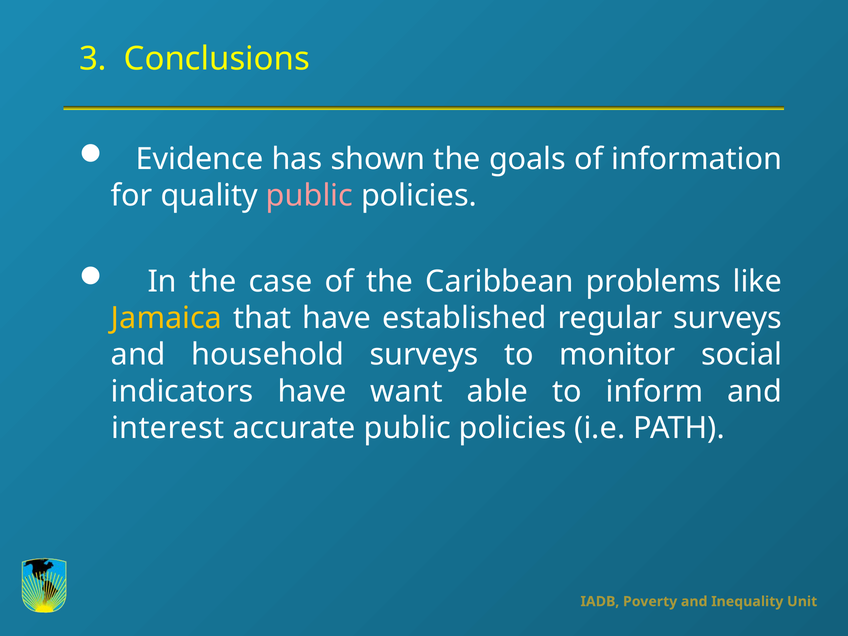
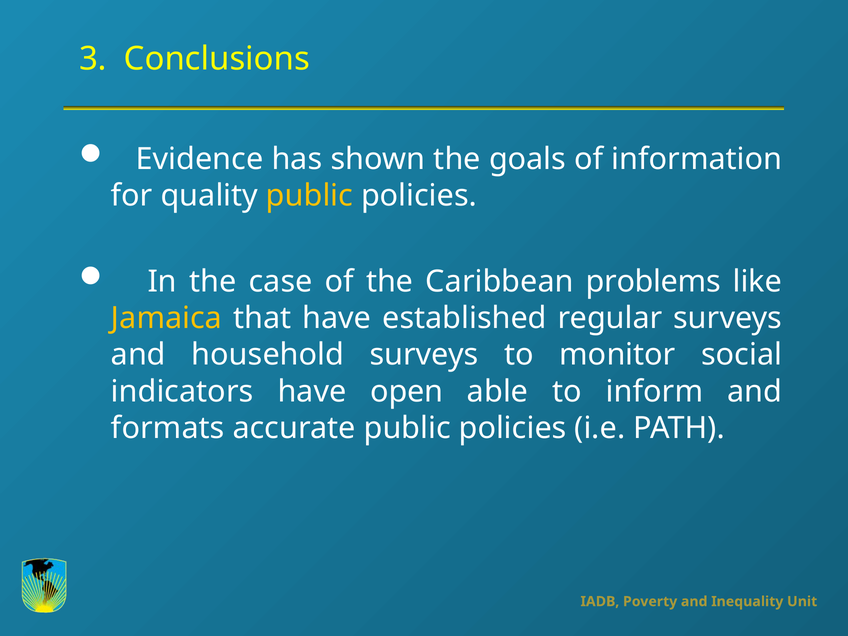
public at (309, 196) colour: pink -> yellow
want: want -> open
interest: interest -> formats
